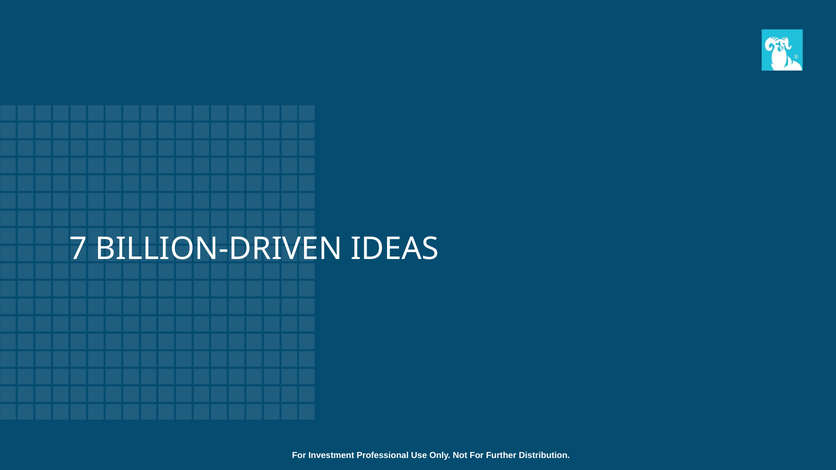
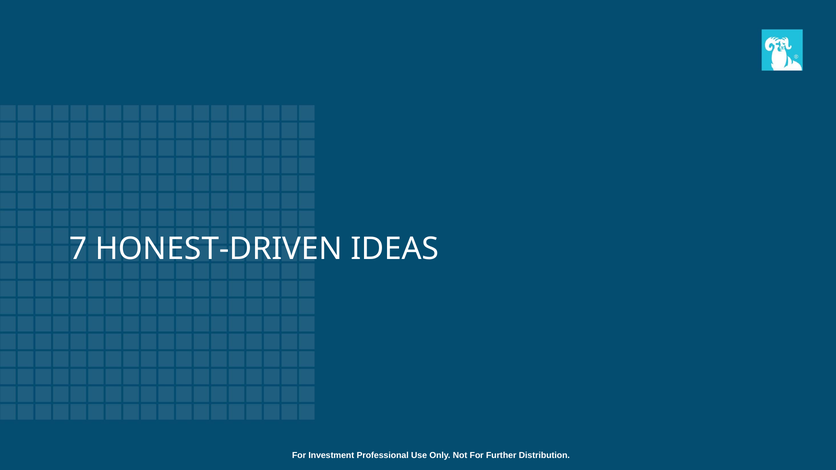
BILLION-DRIVEN: BILLION-DRIVEN -> HONEST-DRIVEN
